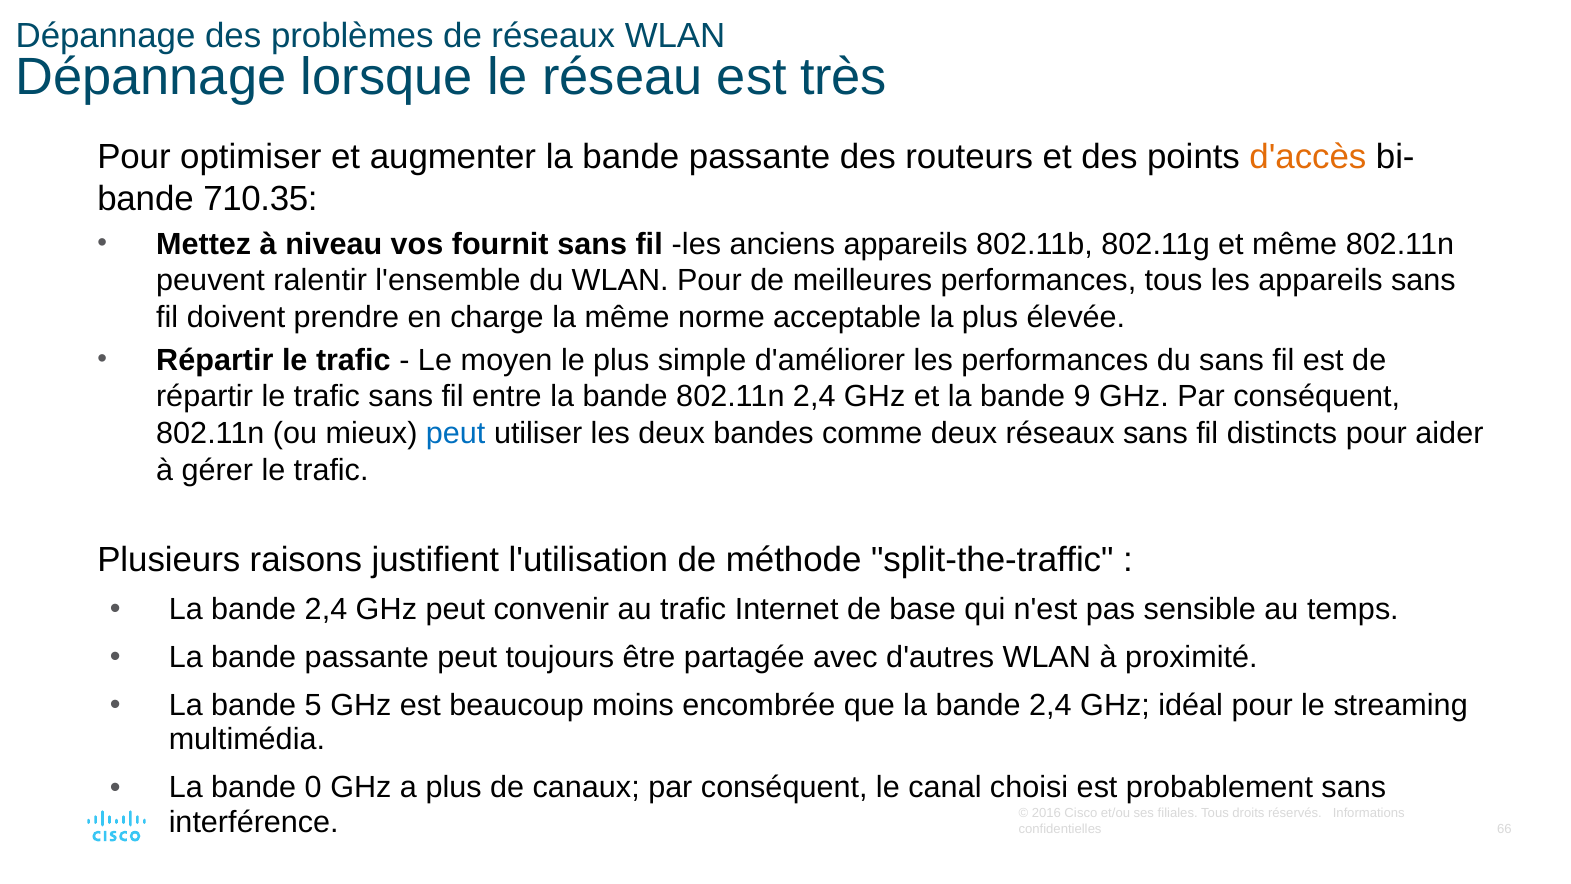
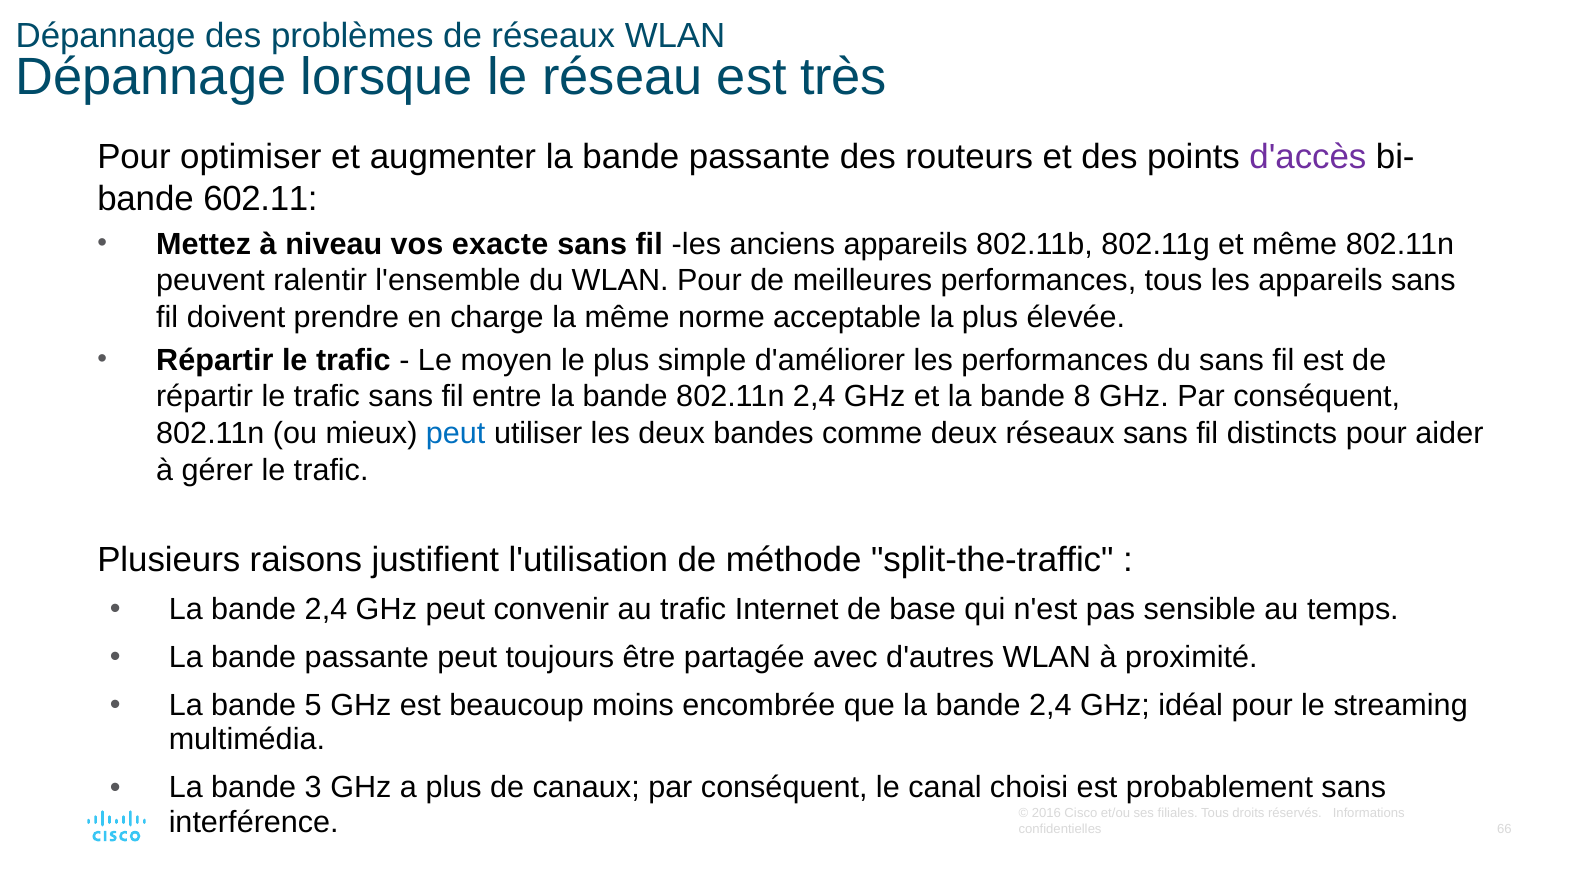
d'accès colour: orange -> purple
710.35: 710.35 -> 602.11
fournit: fournit -> exacte
9: 9 -> 8
0: 0 -> 3
